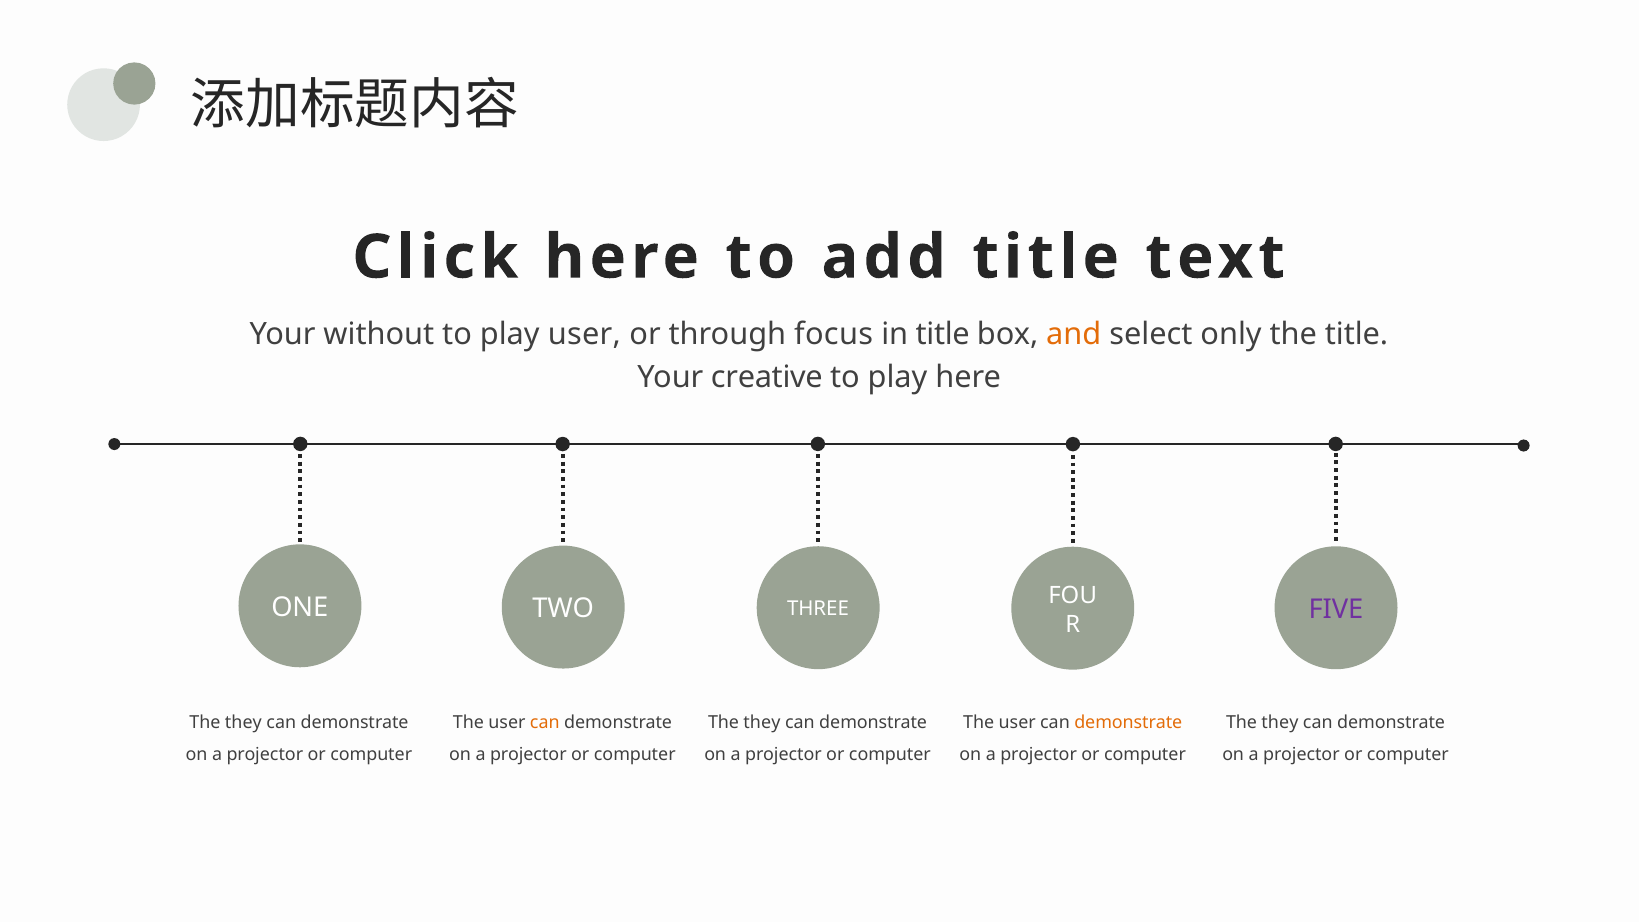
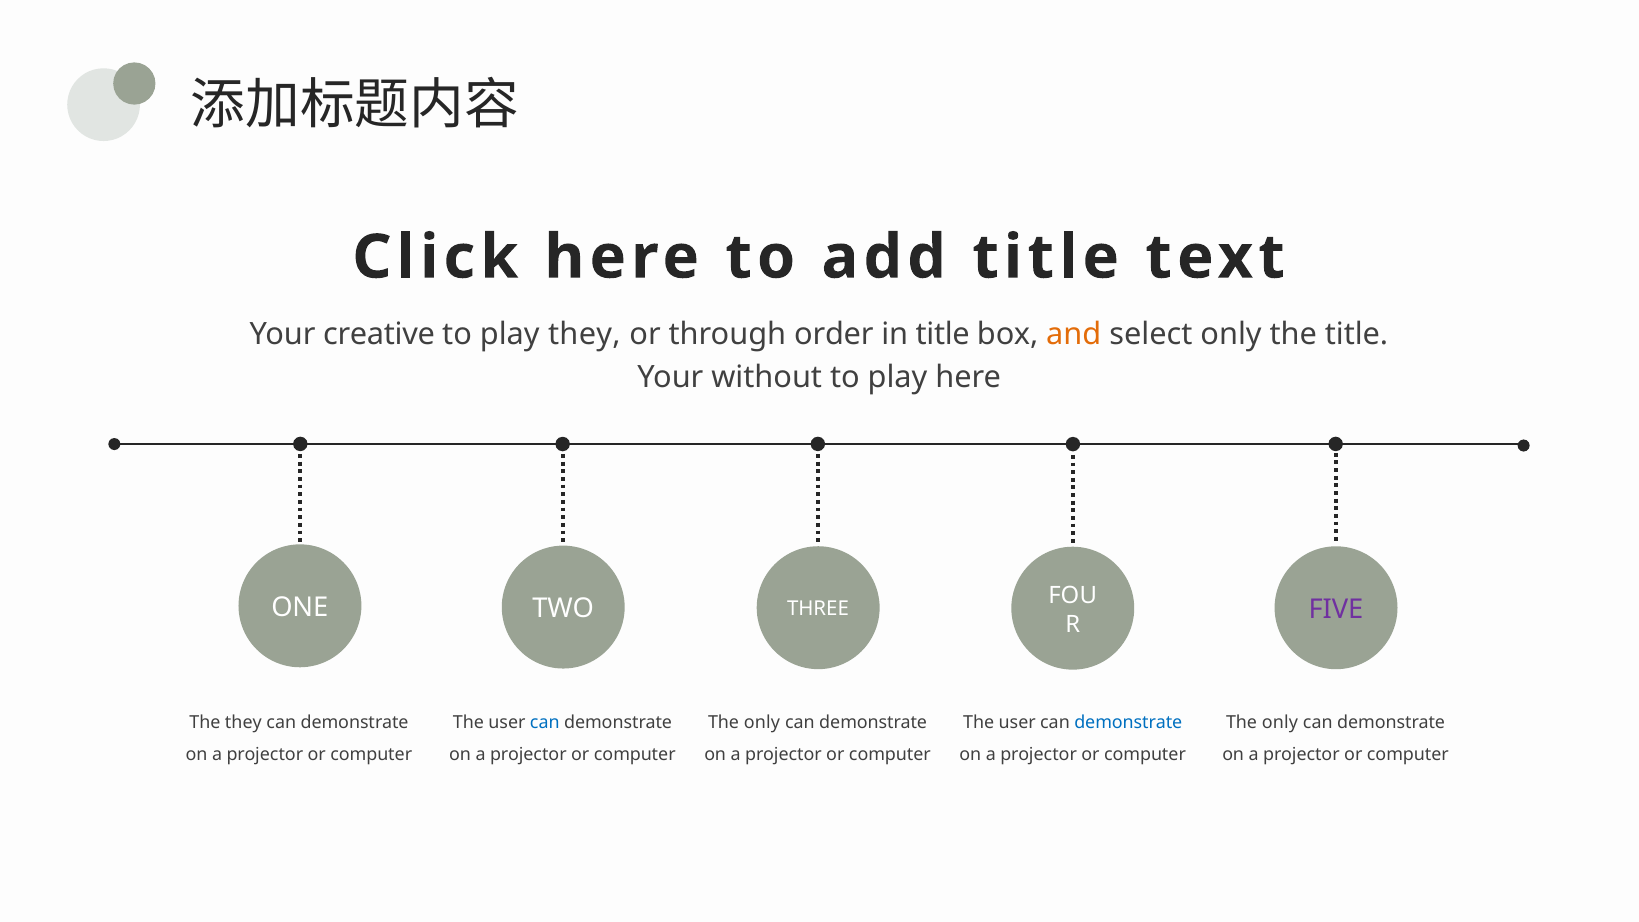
without: without -> creative
play user: user -> they
focus: focus -> order
creative: creative -> without
can at (545, 722) colour: orange -> blue
they at (762, 722): they -> only
demonstrate at (1128, 722) colour: orange -> blue
they at (1280, 722): they -> only
